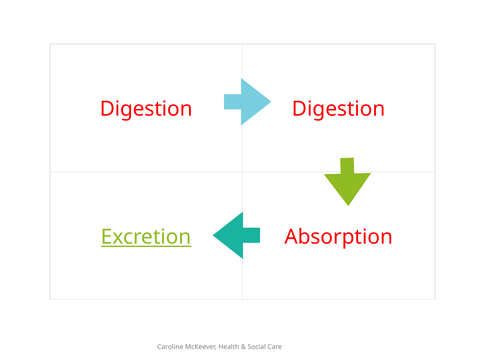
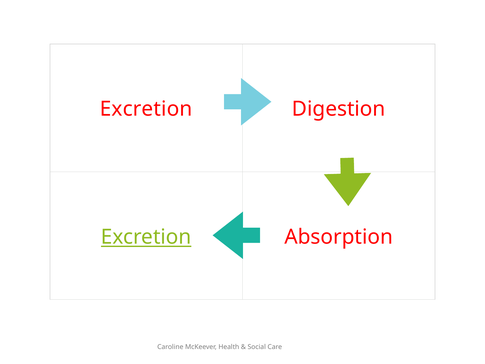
Digestion at (146, 109): Digestion -> Excretion
